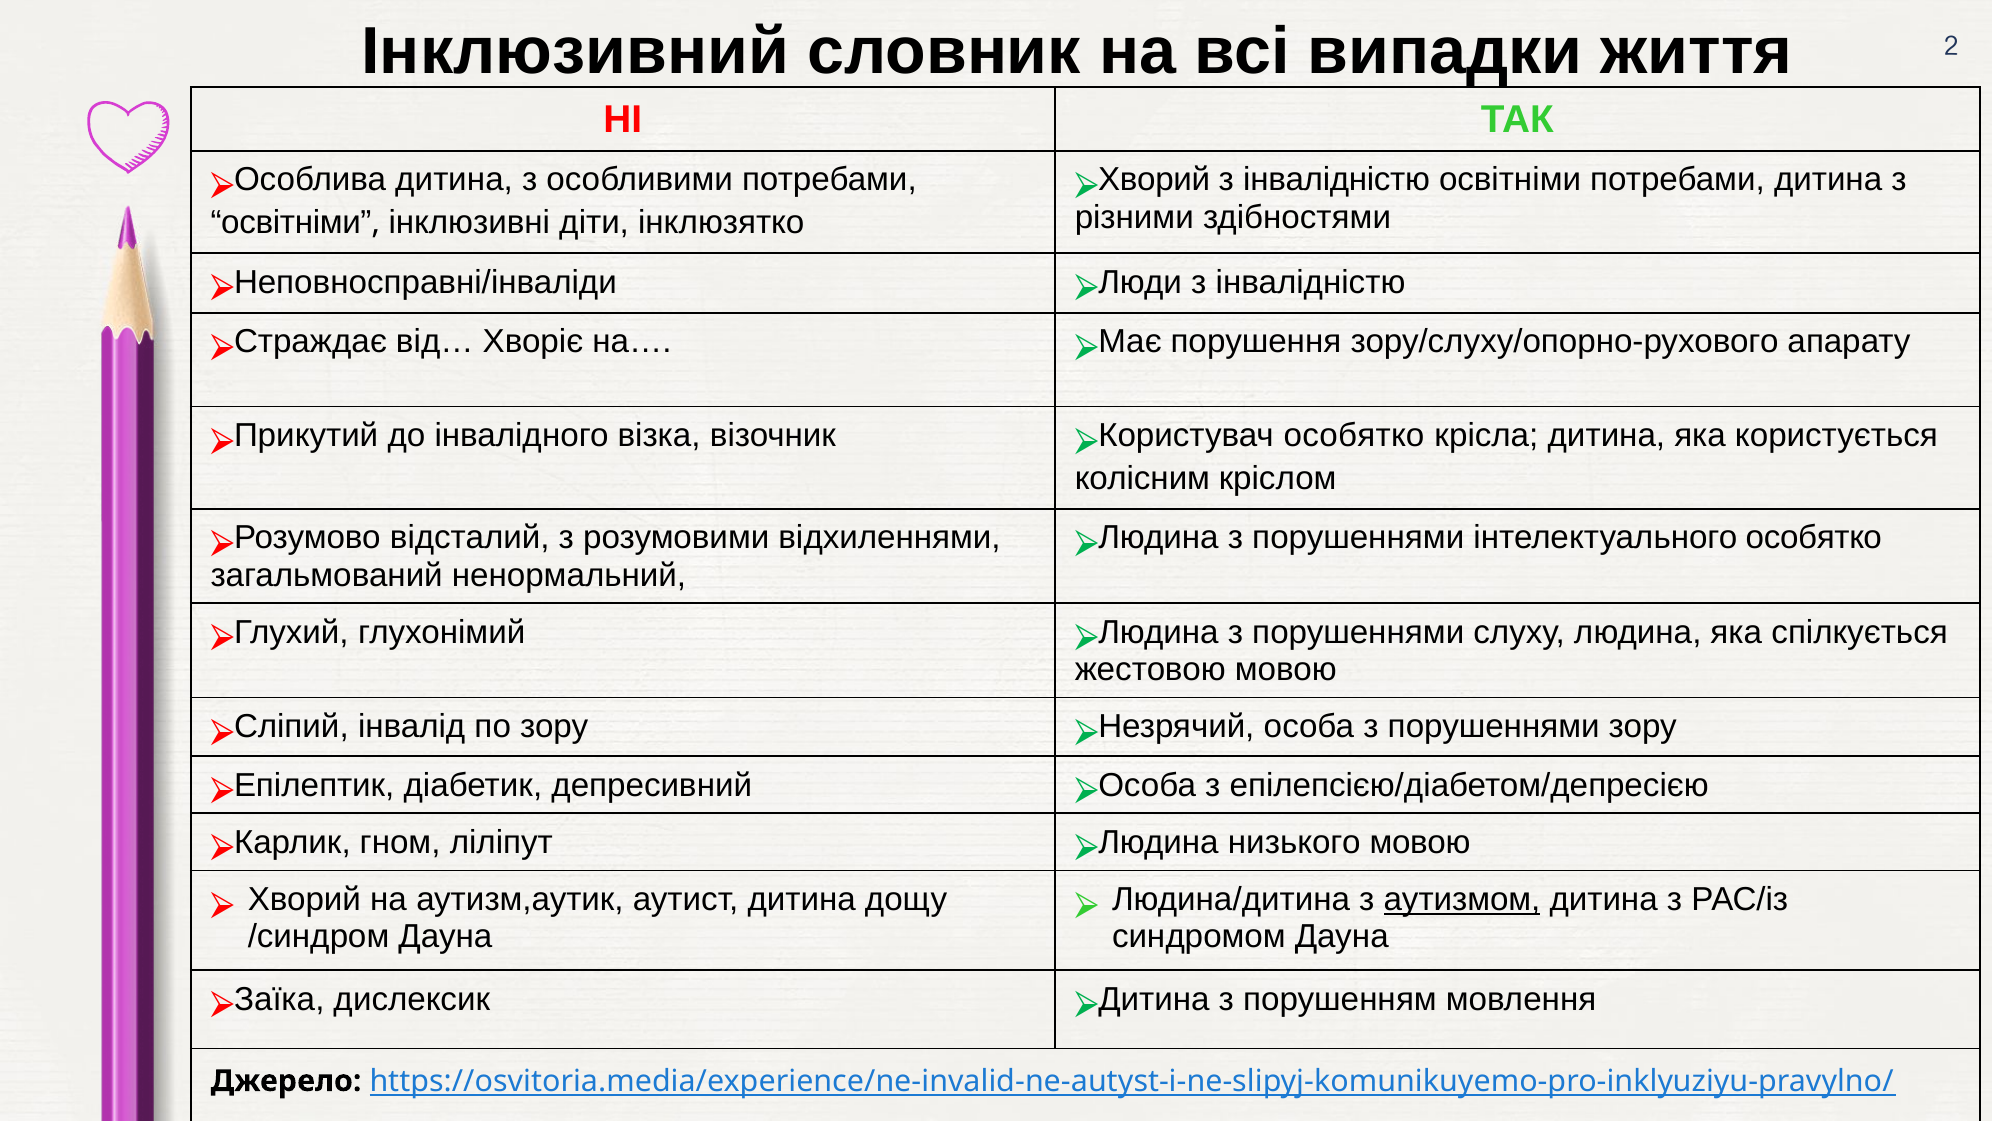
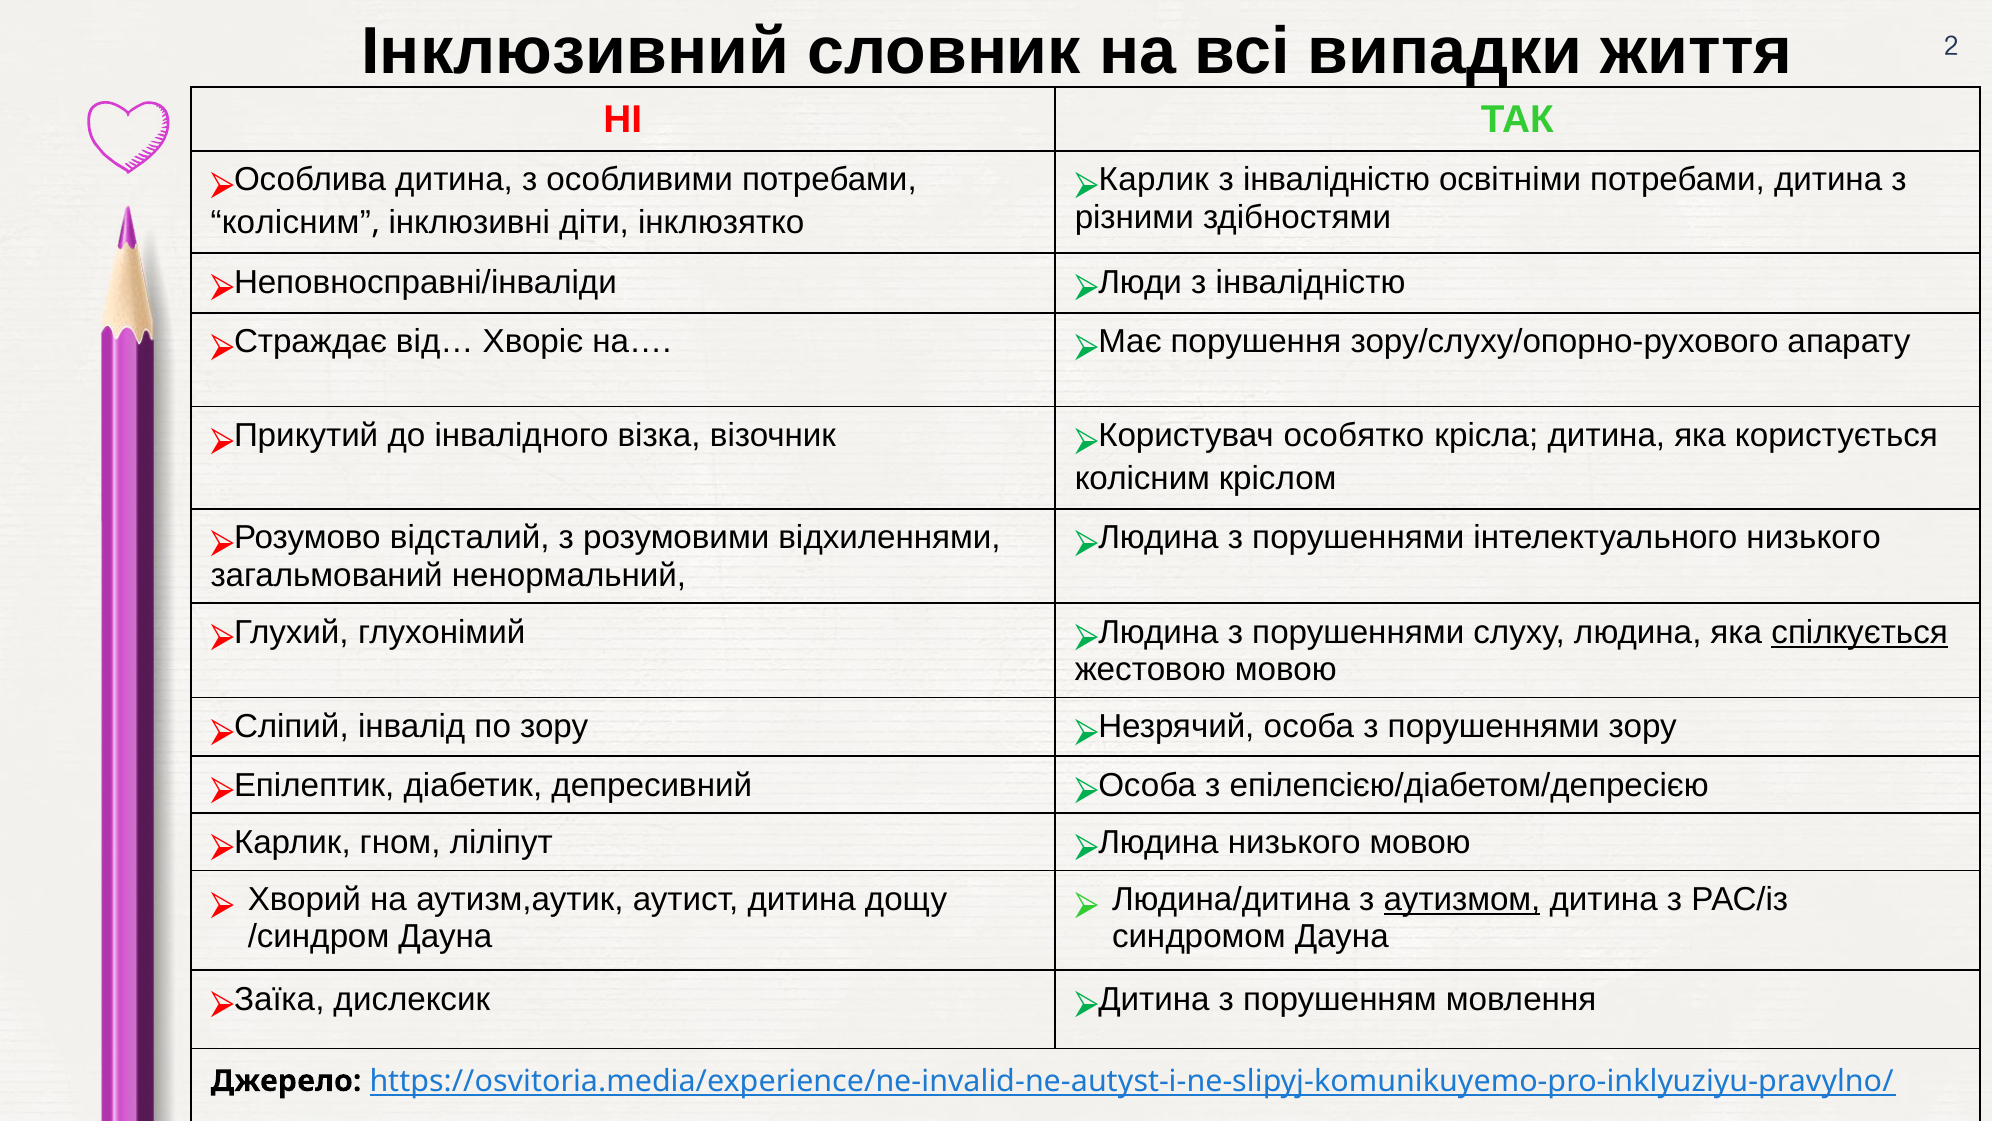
Хворий at (1154, 180): Хворий -> Карлик
освітніми at (291, 222): освітніми -> колісним
інтелектуального особятко: особятко -> низького
спілкується underline: none -> present
